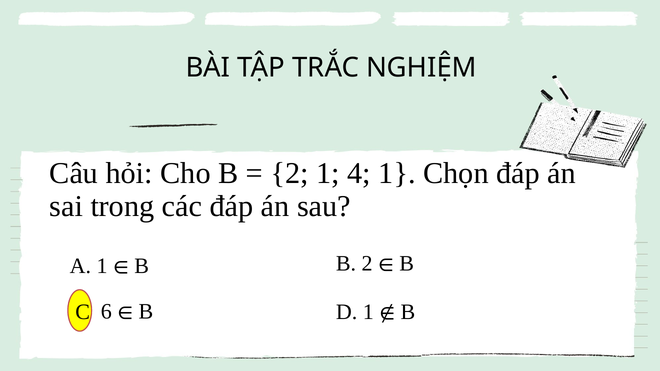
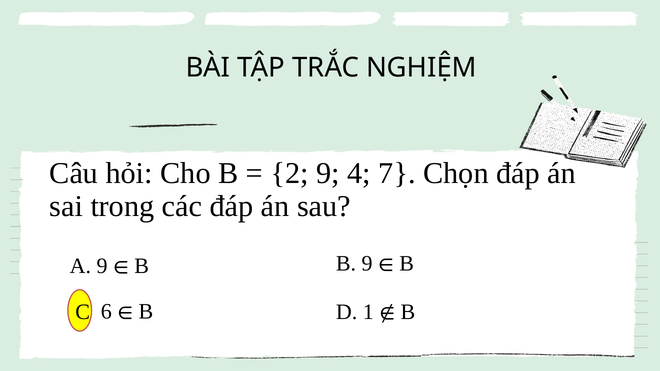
2 1: 1 -> 9
4 1: 1 -> 7
A 1: 1 -> 9
B 2: 2 -> 9
